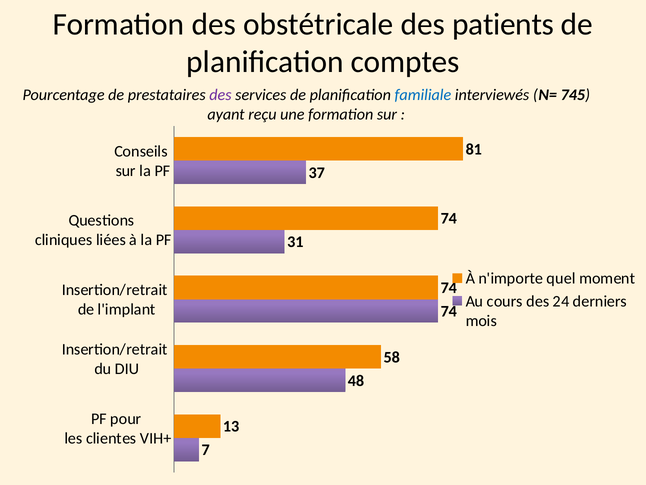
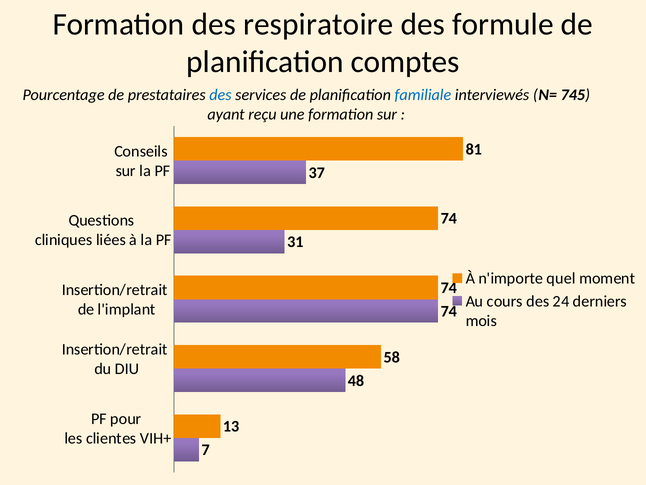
obstétricale: obstétricale -> respiratoire
patients: patients -> formule
des at (220, 95) colour: purple -> blue
